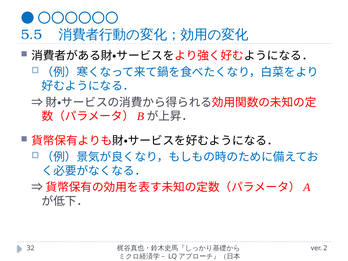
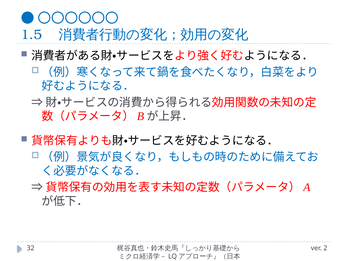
5.5: 5.5 -> 1.5
